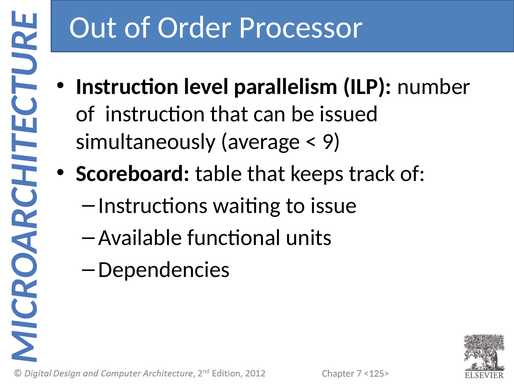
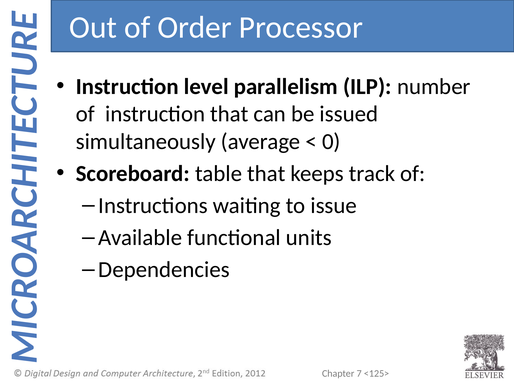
9: 9 -> 0
